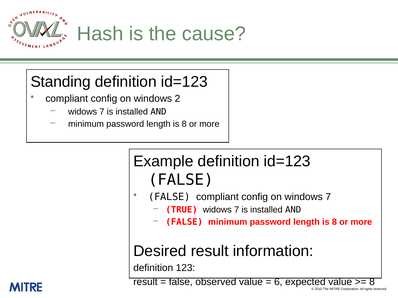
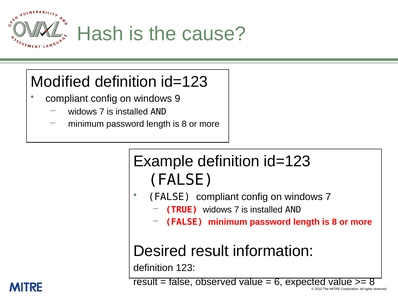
Standing: Standing -> Modified
2: 2 -> 9
